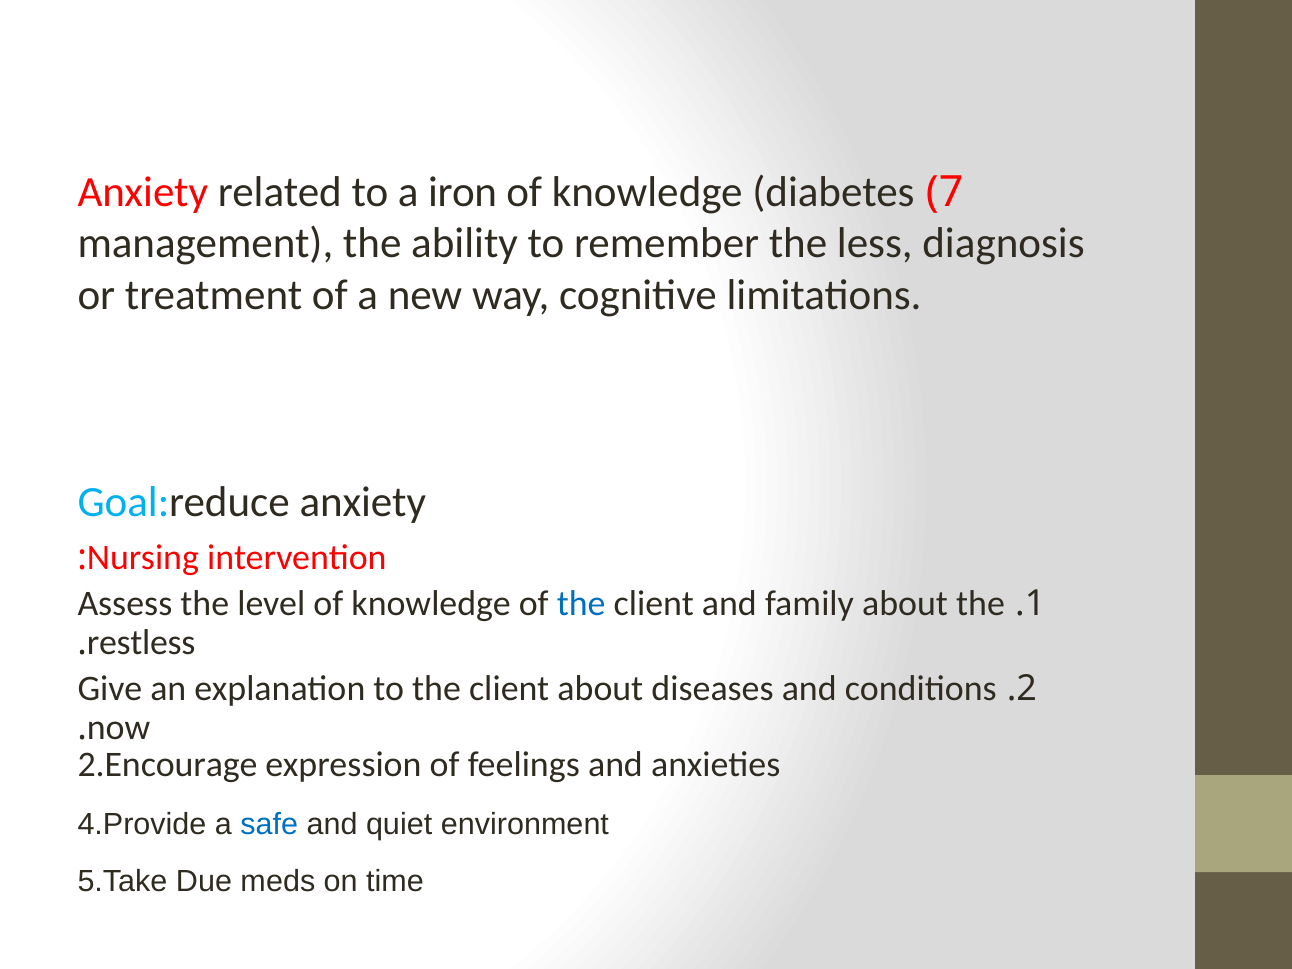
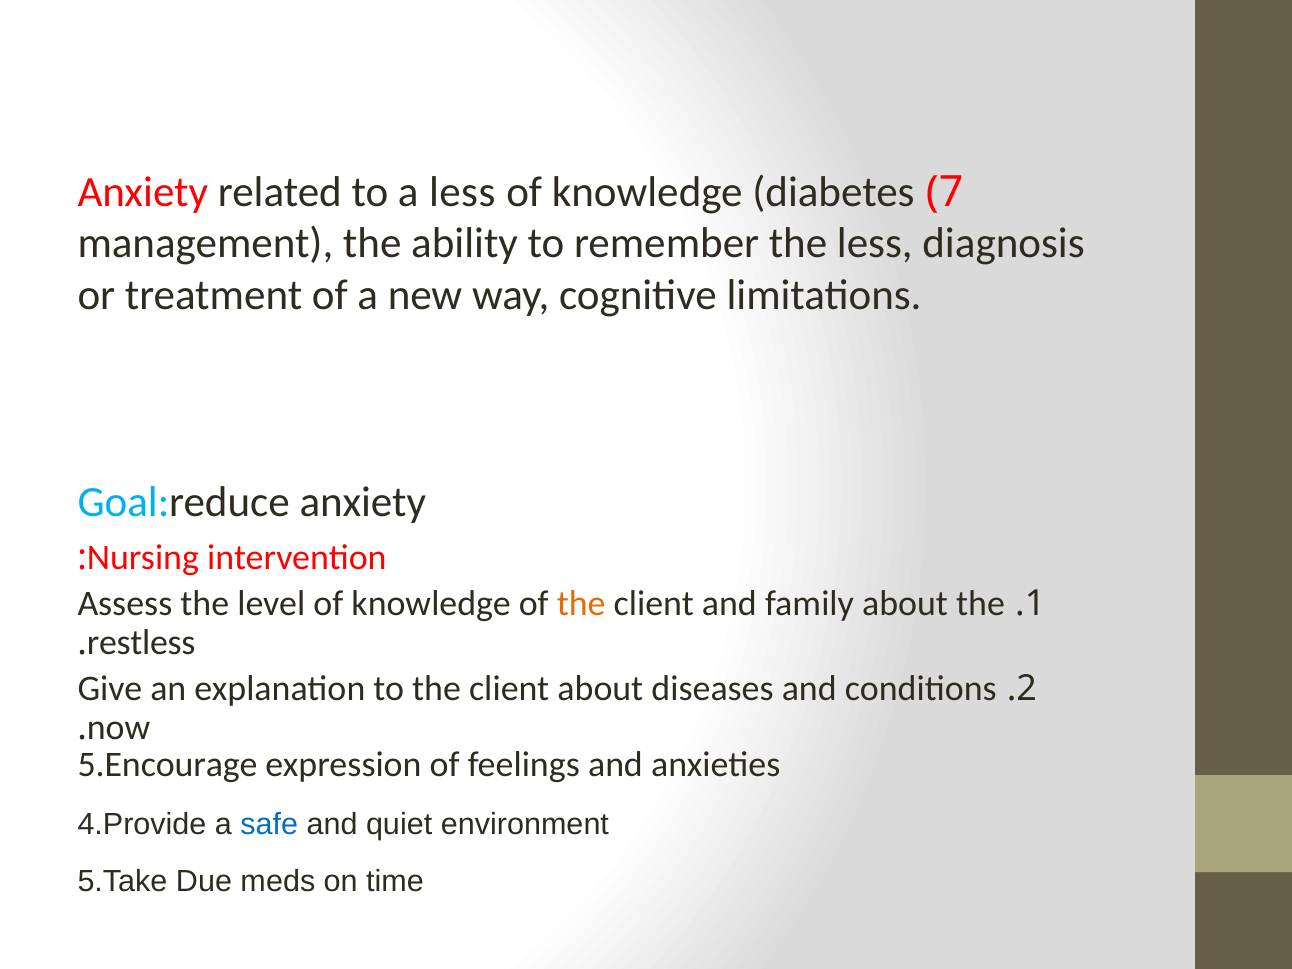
a iron: iron -> less
the at (581, 604) colour: blue -> orange
2.Encourage: 2.Encourage -> 5.Encourage
